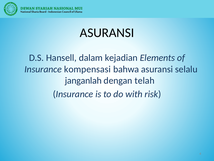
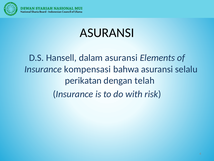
dalam kejadian: kejadian -> asuransi
janganlah: janganlah -> perikatan
